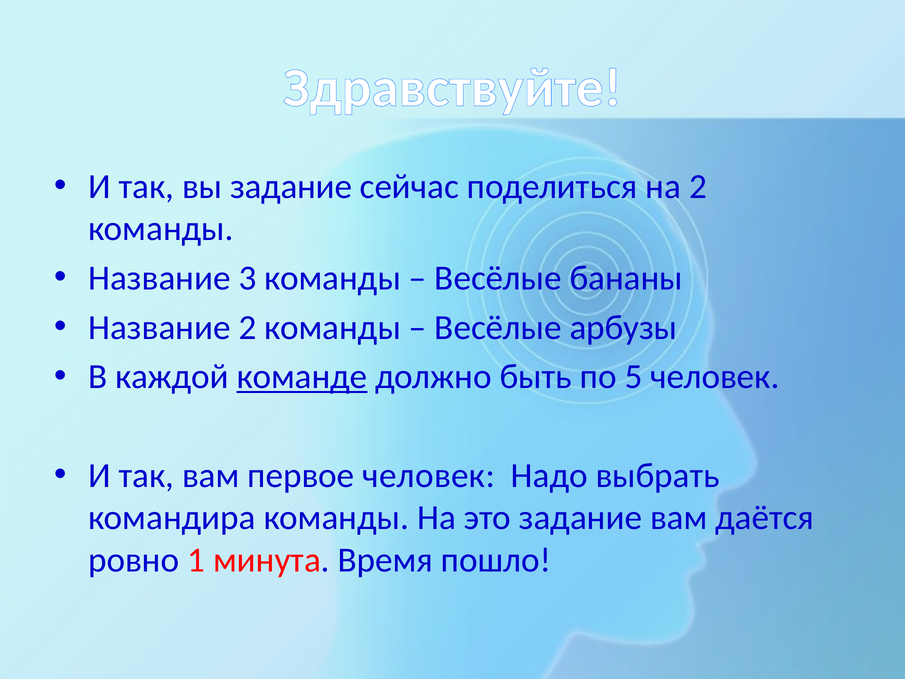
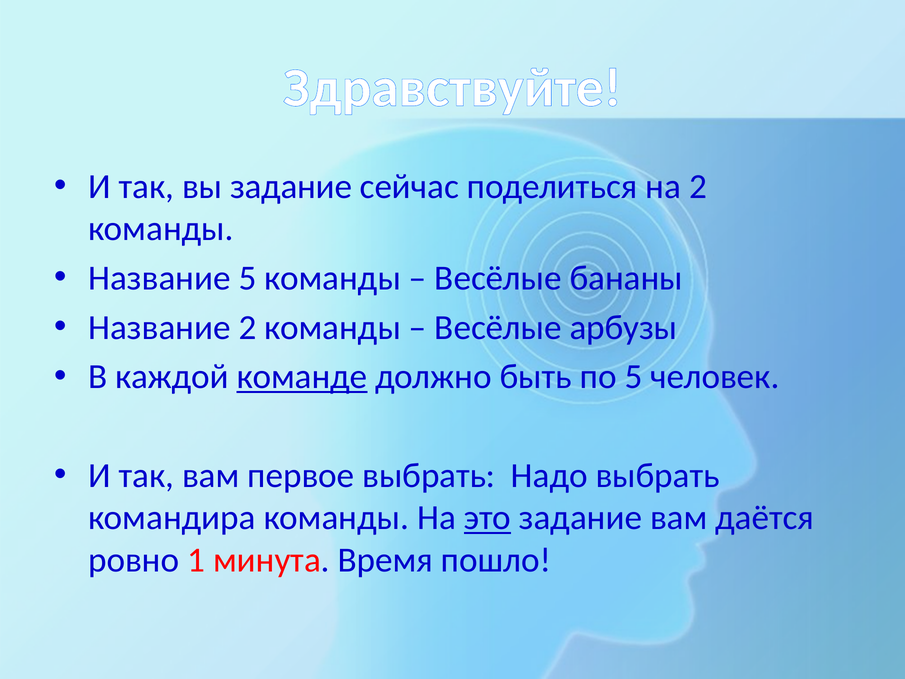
Название 3: 3 -> 5
первое человек: человек -> выбрать
это underline: none -> present
